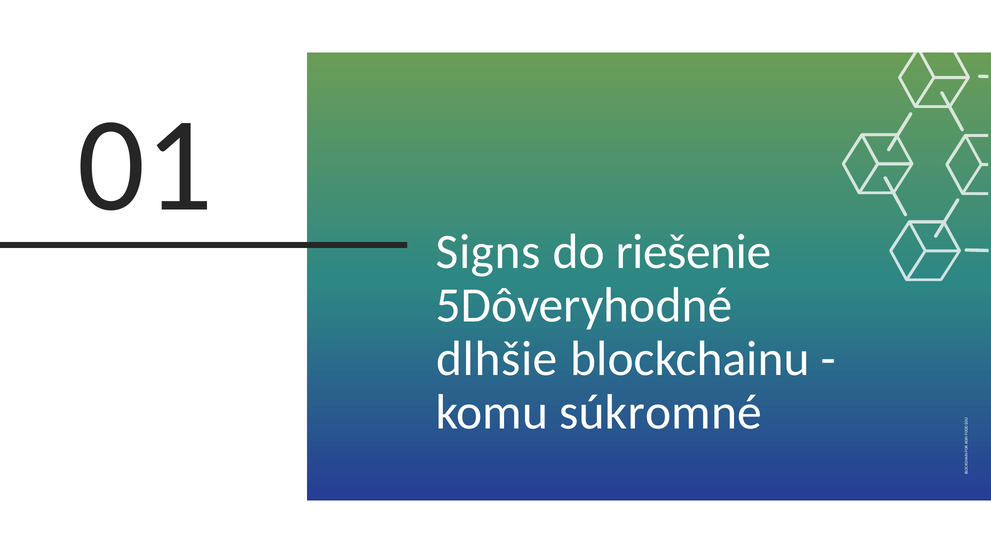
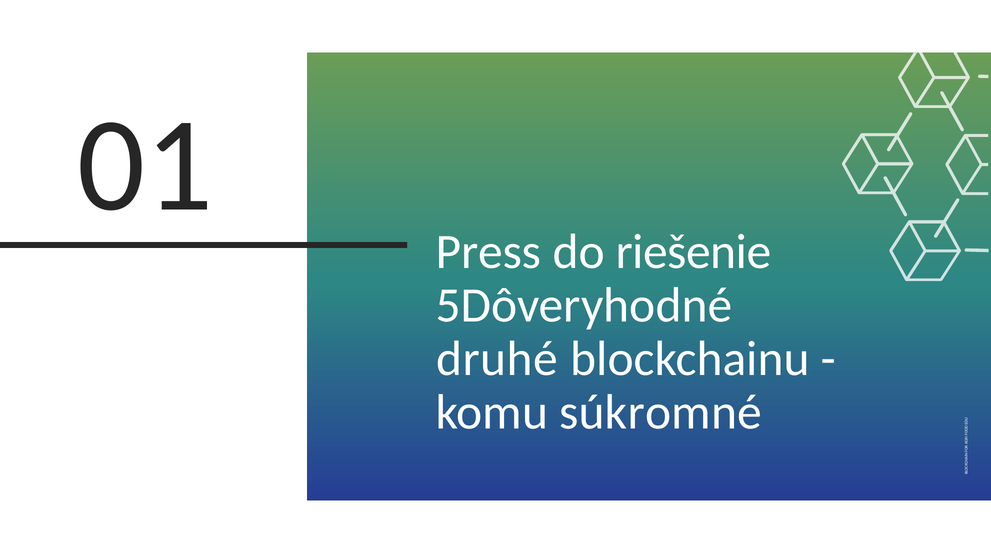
Signs: Signs -> Press
dlhšie: dlhšie -> druhé
